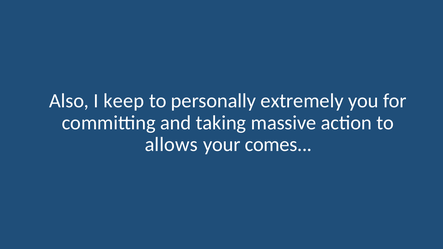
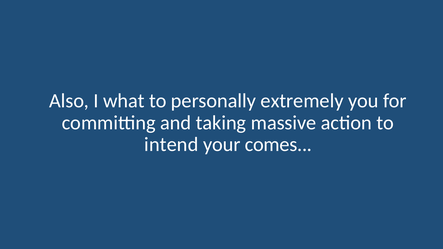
keep: keep -> what
allows: allows -> intend
